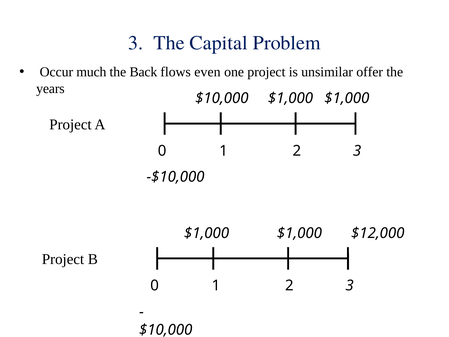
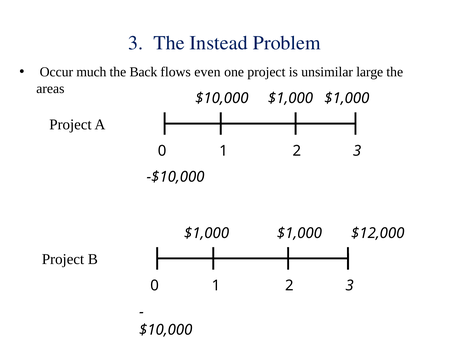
Capital: Capital -> Instead
offer: offer -> large
years: years -> areas
